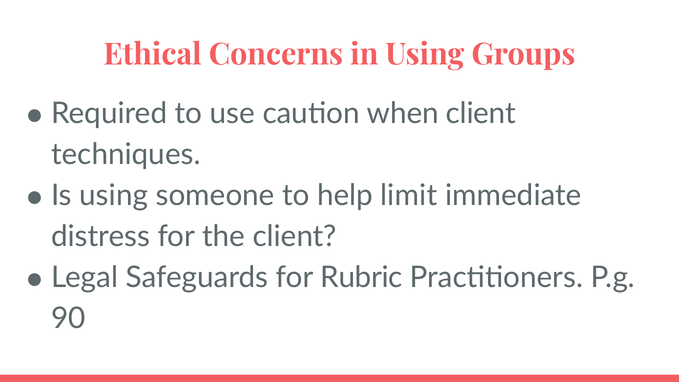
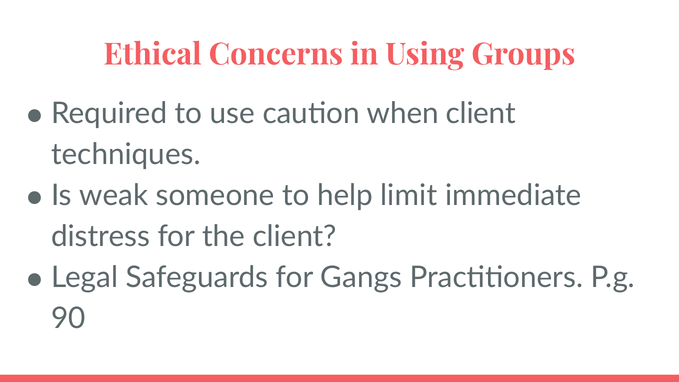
Is using: using -> weak
Rubric: Rubric -> Gangs
